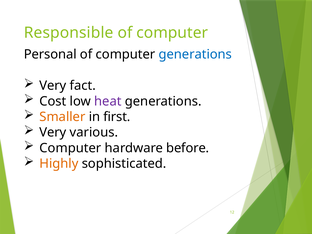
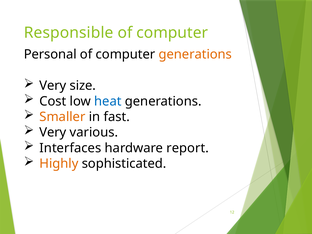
generations at (195, 54) colour: blue -> orange
fact: fact -> size
heat colour: purple -> blue
first: first -> fast
Computer at (70, 148): Computer -> Interfaces
before: before -> report
